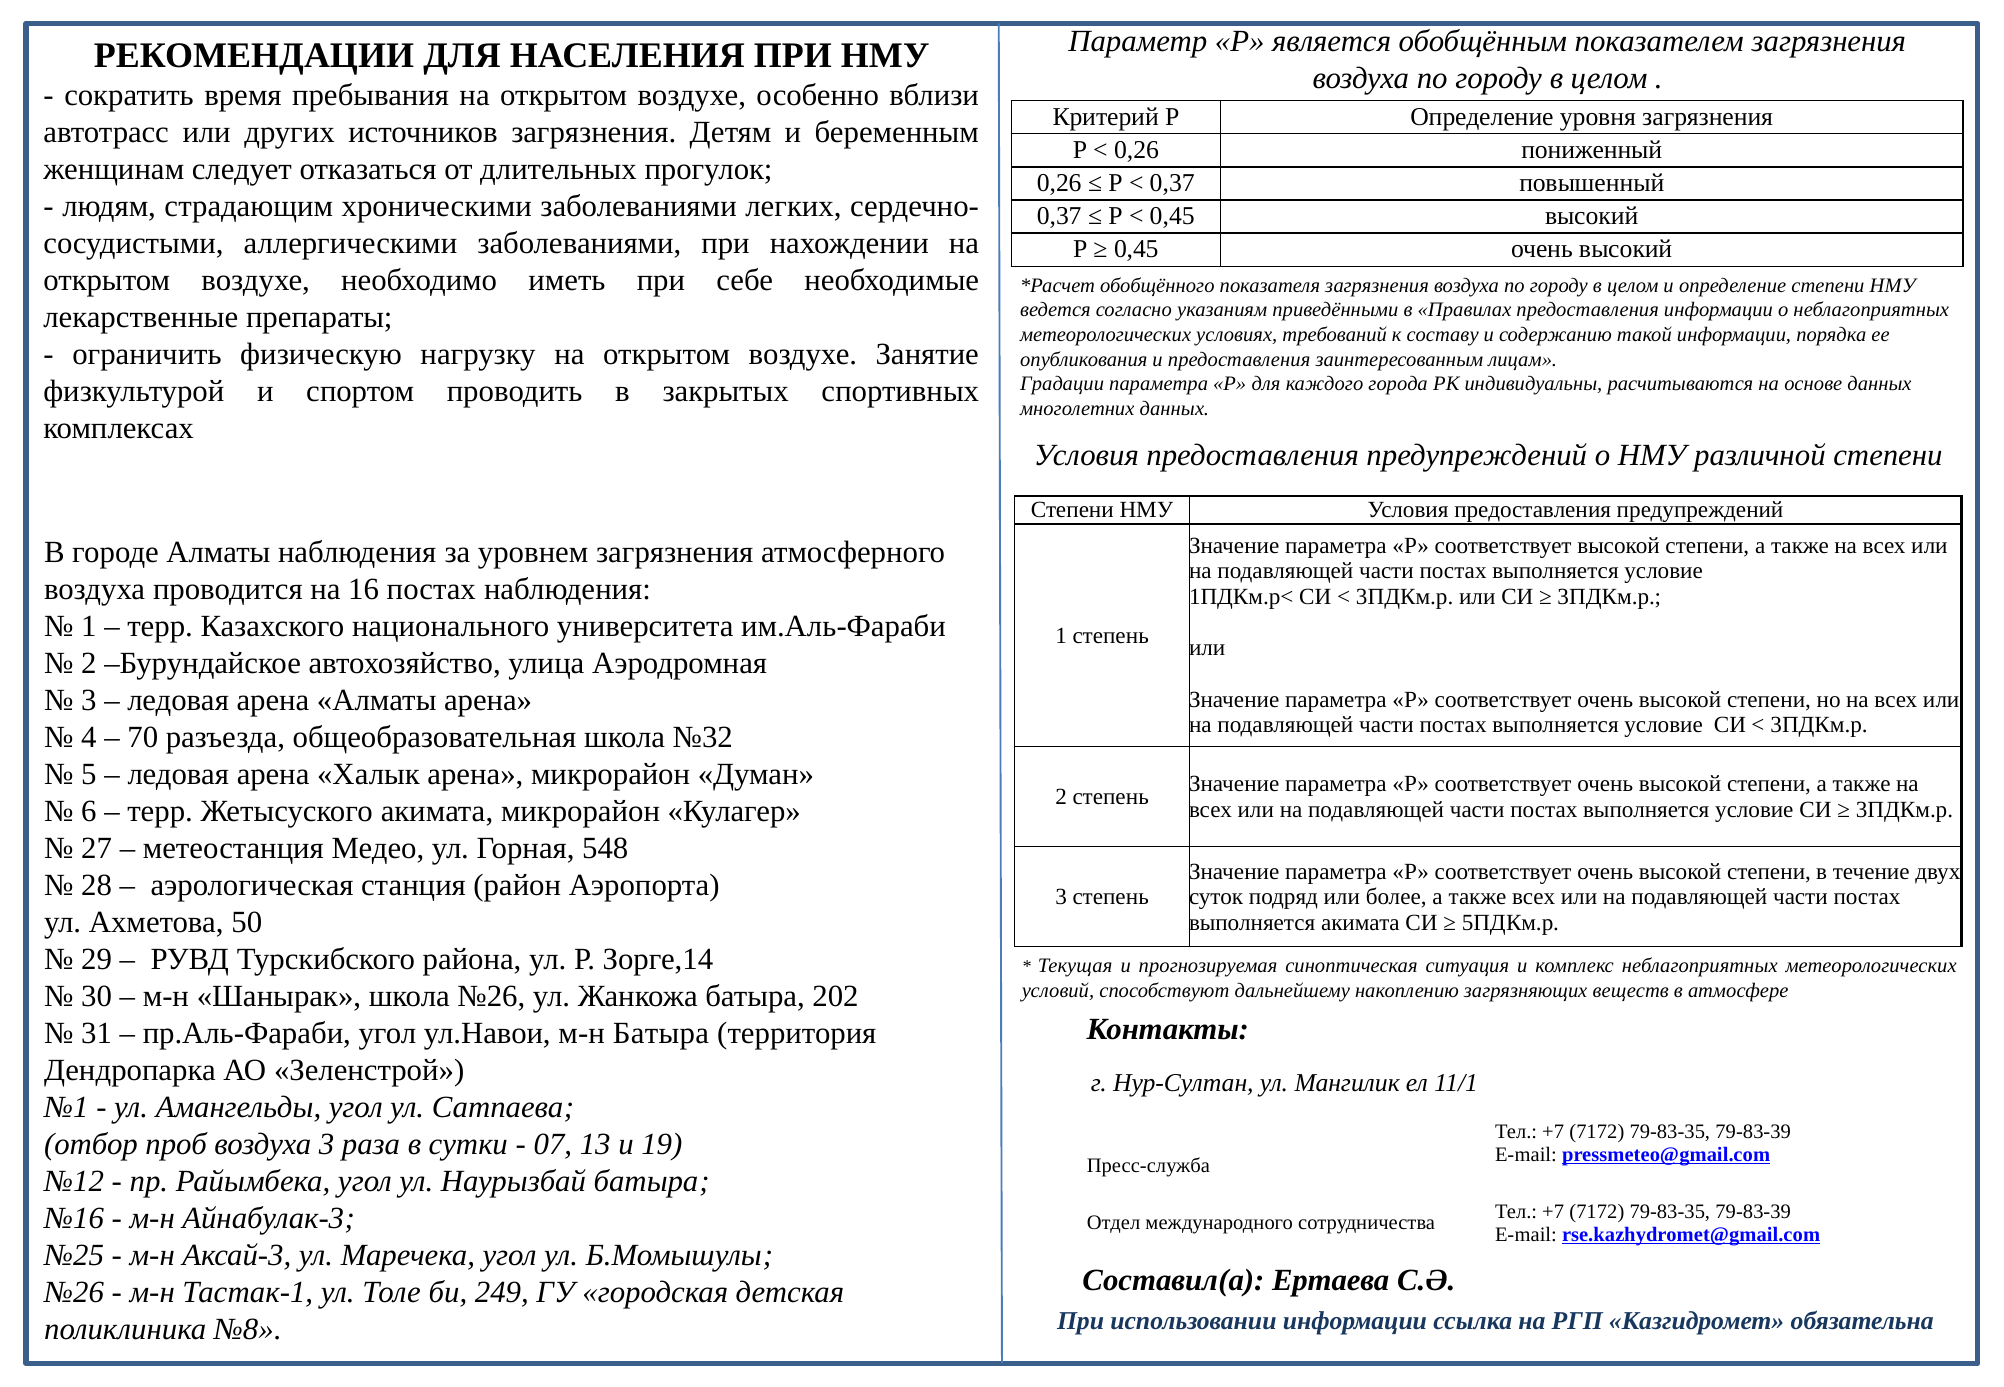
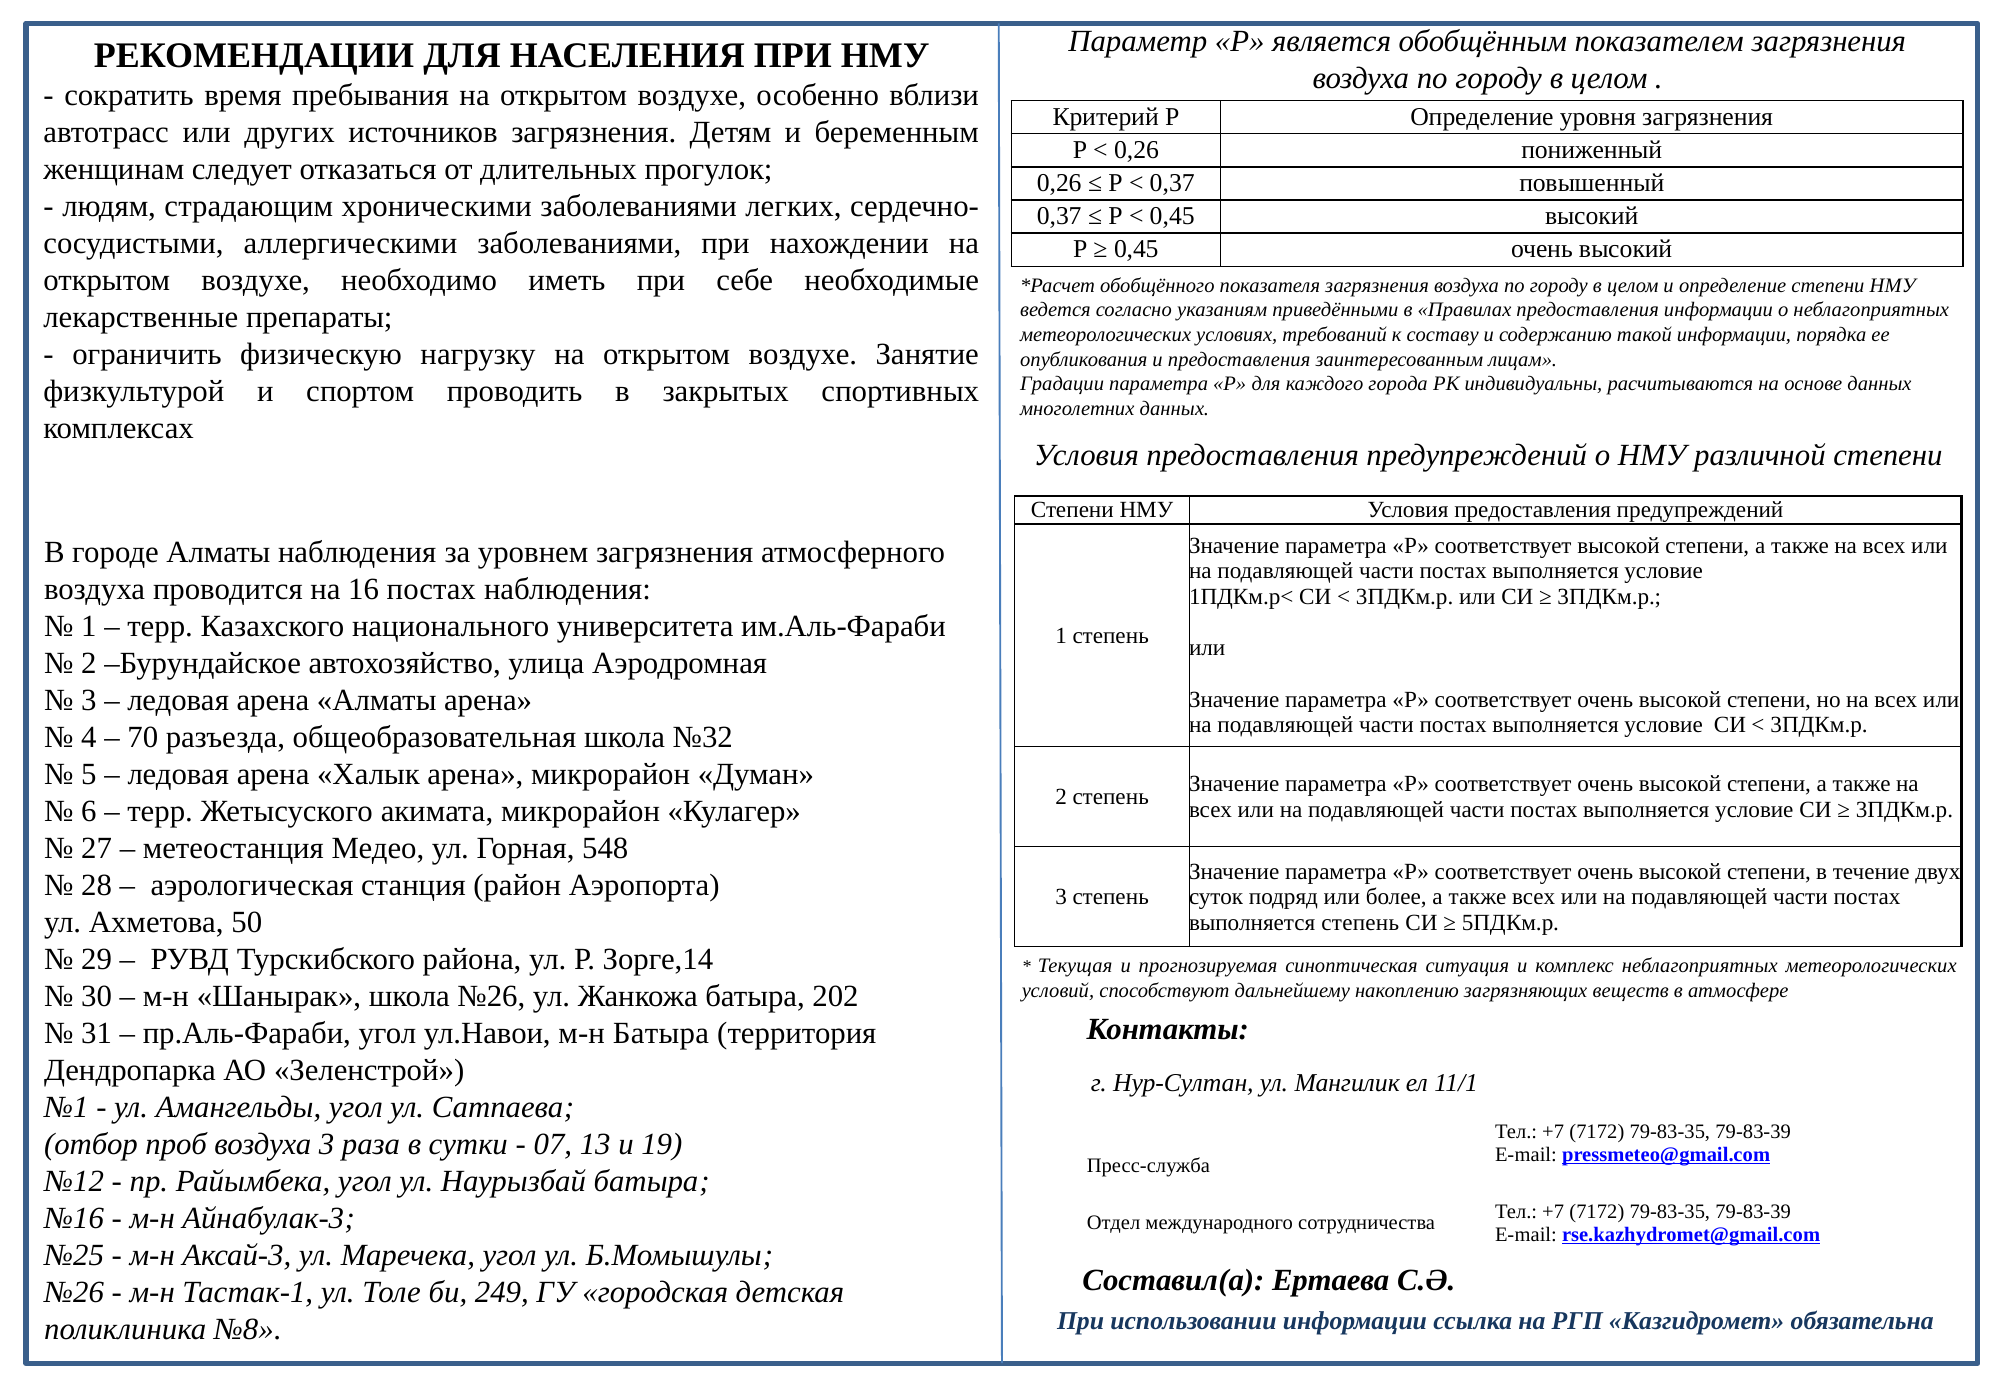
выполняется акимата: акимата -> степень
